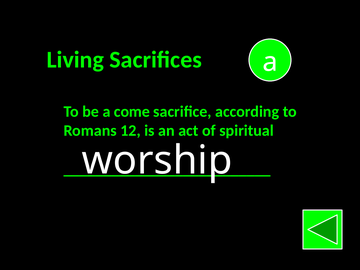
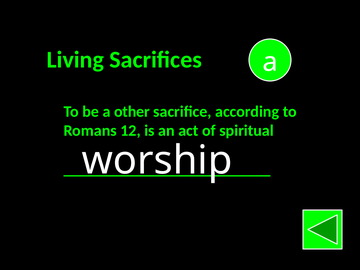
come: come -> other
